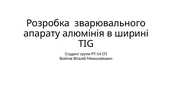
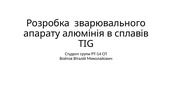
ширині: ширині -> сплавів
